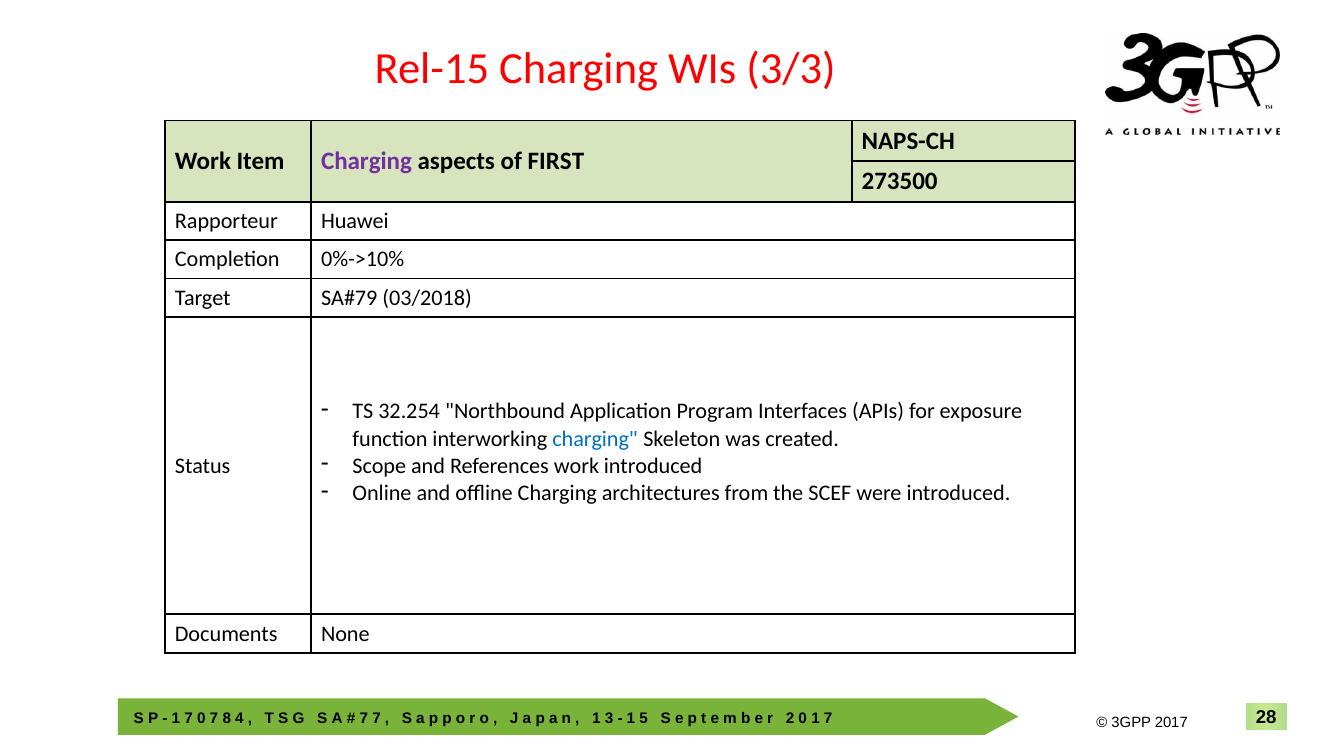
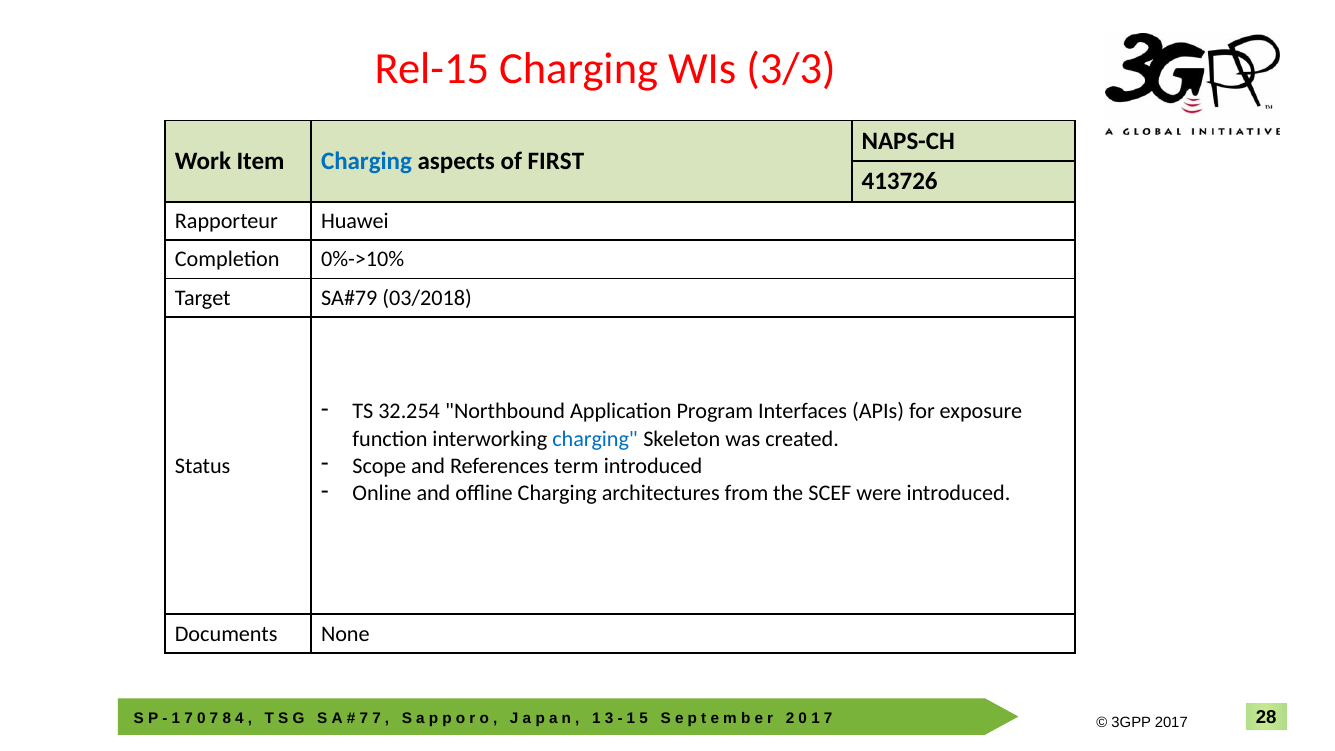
Charging at (367, 161) colour: purple -> blue
273500: 273500 -> 413726
References work: work -> term
